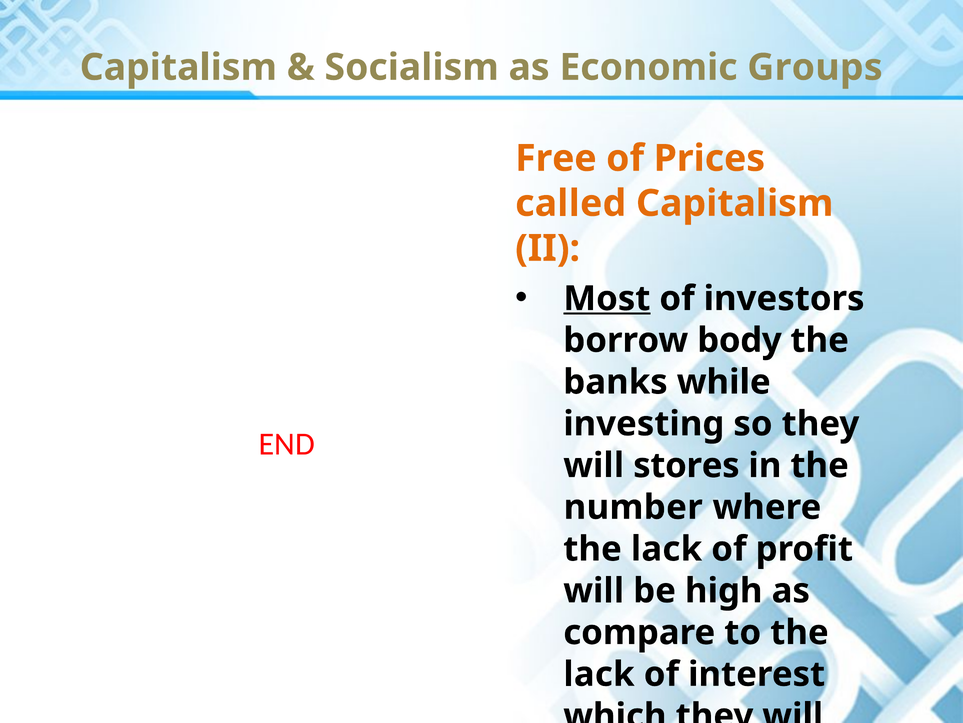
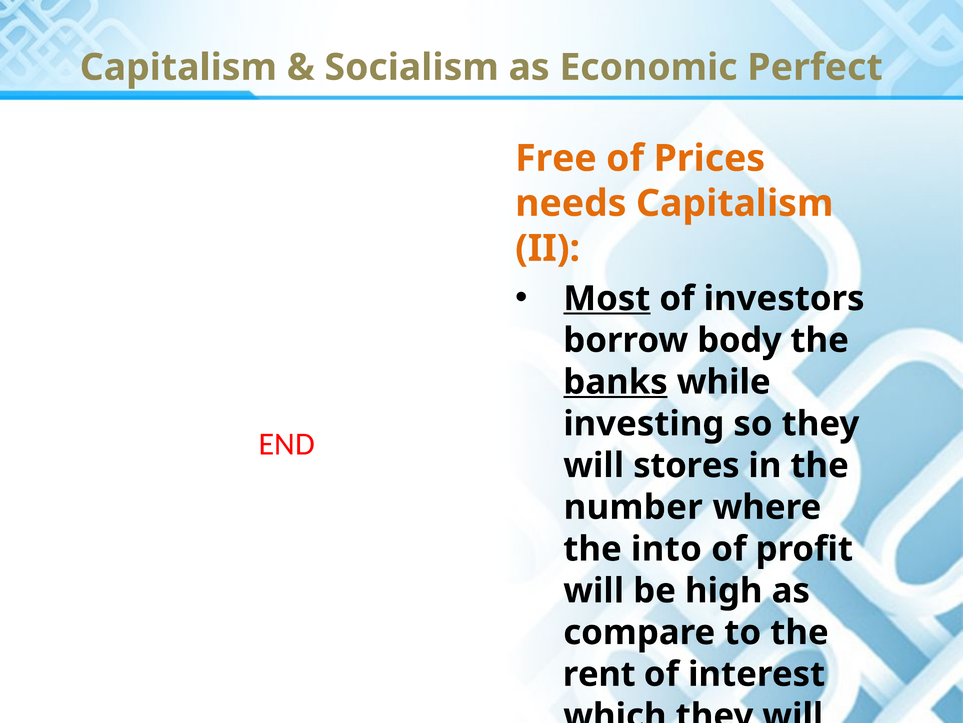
Groups: Groups -> Perfect
called: called -> needs
banks underline: none -> present
lack at (666, 549): lack -> into
lack at (599, 674): lack -> rent
